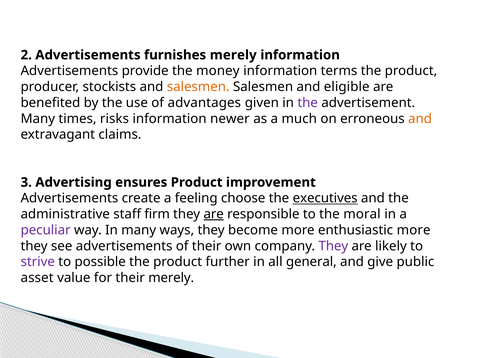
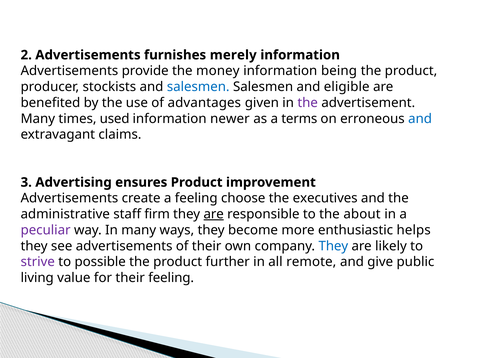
terms: terms -> being
salesmen at (198, 87) colour: orange -> blue
risks: risks -> used
much: much -> terms
and at (420, 119) colour: orange -> blue
executives underline: present -> none
moral: moral -> about
enthusiastic more: more -> helps
They at (333, 246) colour: purple -> blue
general: general -> remote
asset: asset -> living
their merely: merely -> feeling
